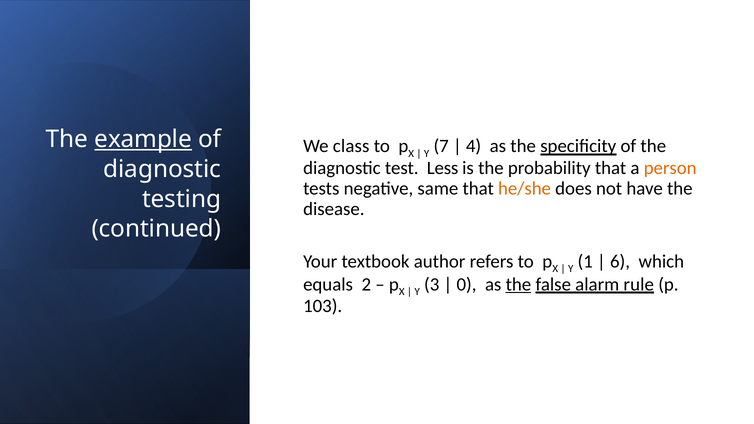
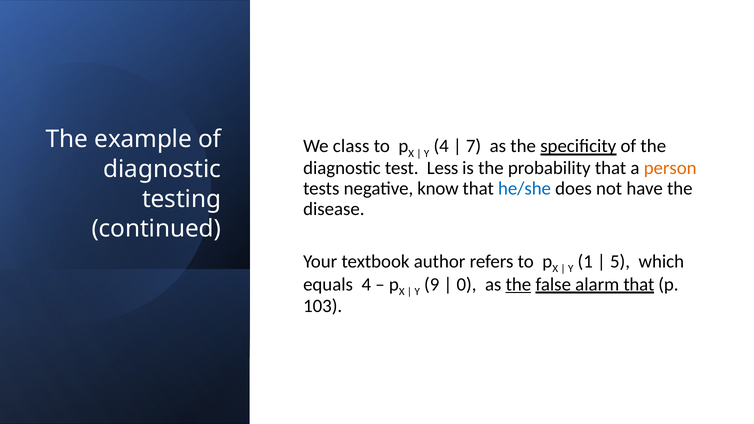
example underline: present -> none
Y 7: 7 -> 4
4: 4 -> 7
same: same -> know
he/she colour: orange -> blue
6: 6 -> 5
equals 2: 2 -> 4
3: 3 -> 9
alarm rule: rule -> that
